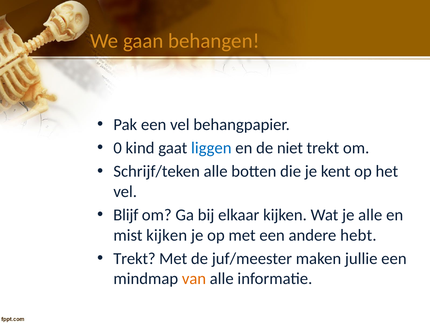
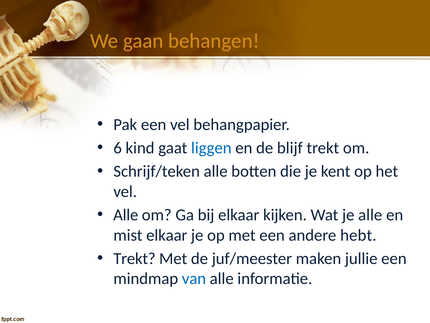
0: 0 -> 6
niet: niet -> blijf
Blijf at (126, 215): Blijf -> Alle
mist kijken: kijken -> elkaar
van colour: orange -> blue
